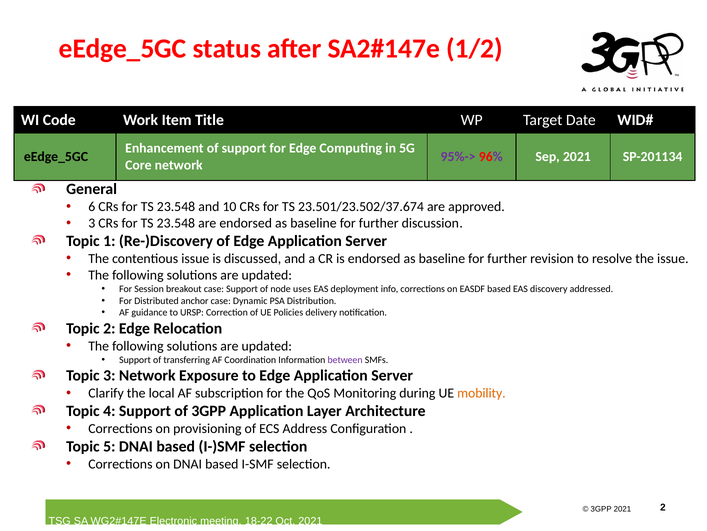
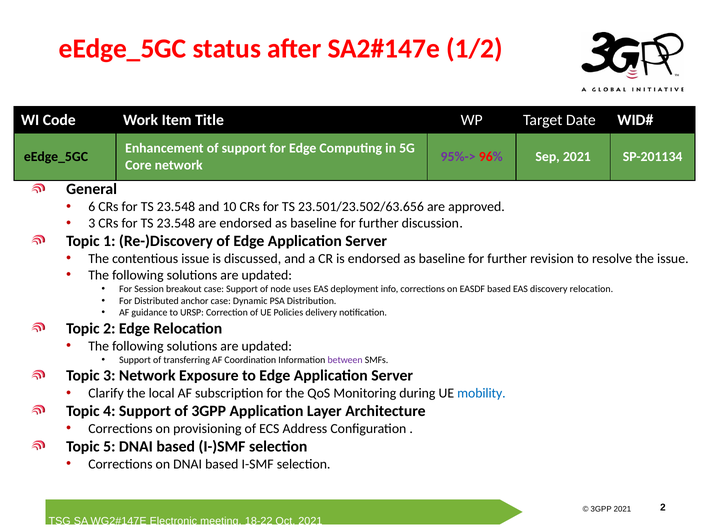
23.501/23.502/37.674: 23.501/23.502/37.674 -> 23.501/23.502/63.656
discovery addressed: addressed -> relocation
mobility colour: orange -> blue
